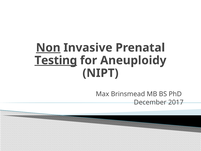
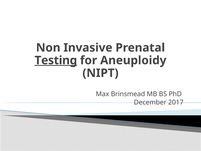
Non underline: present -> none
